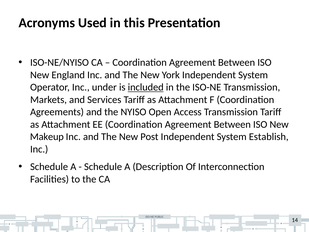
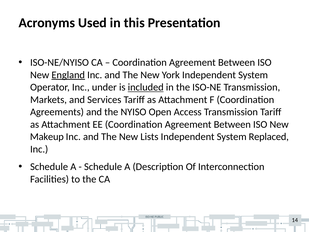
England underline: none -> present
Post: Post -> Lists
Establish: Establish -> Replaced
